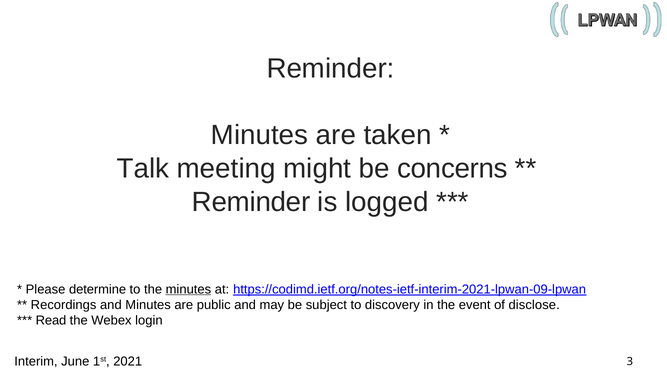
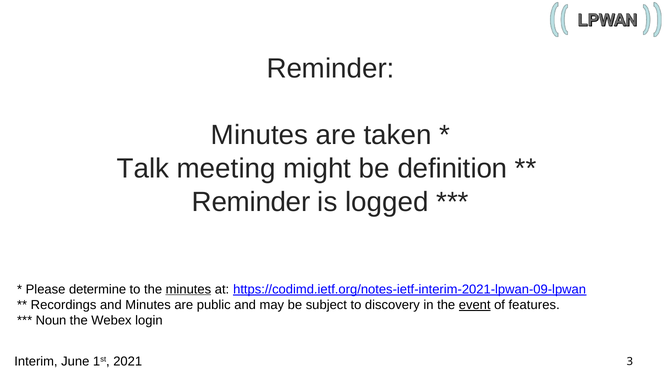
concerns: concerns -> definition
event underline: none -> present
disclose: disclose -> features
Read: Read -> Noun
